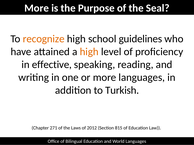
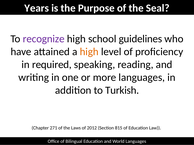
More at (37, 8): More -> Years
recognize colour: orange -> purple
effective: effective -> required
